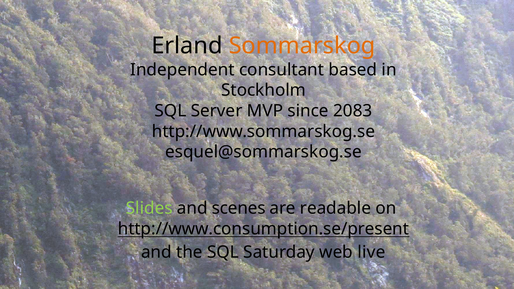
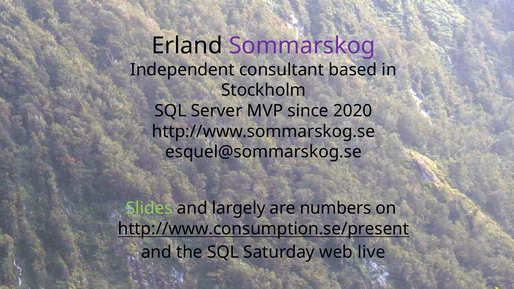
Sommarskog colour: orange -> purple
2083: 2083 -> 2020
scenes: scenes -> largely
readable: readable -> numbers
